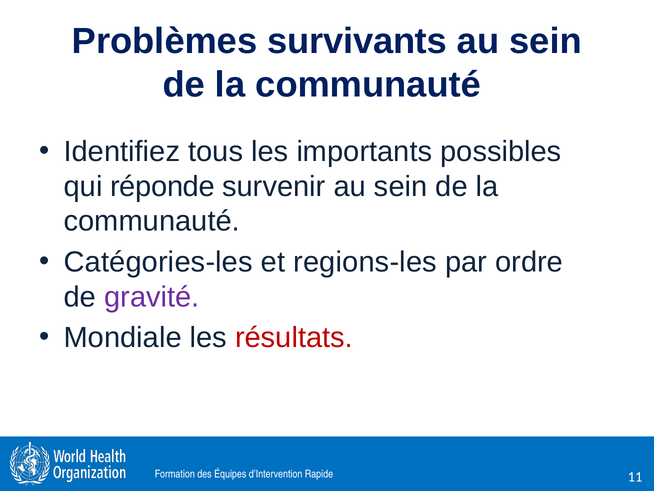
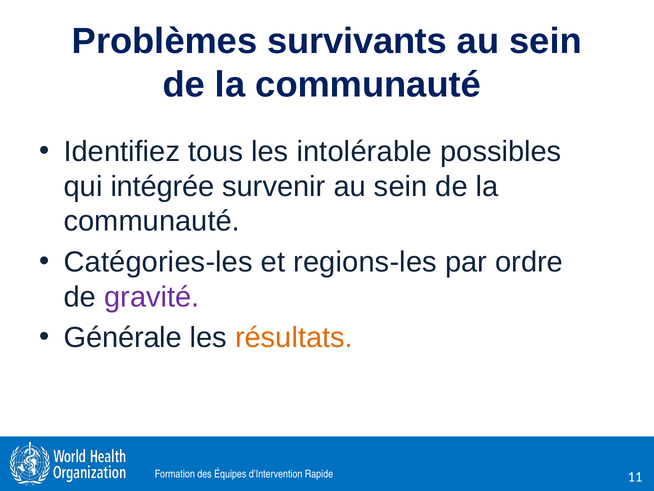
importants: importants -> intolérable
réponde: réponde -> intégrée
Mondiale: Mondiale -> Générale
résultats colour: red -> orange
